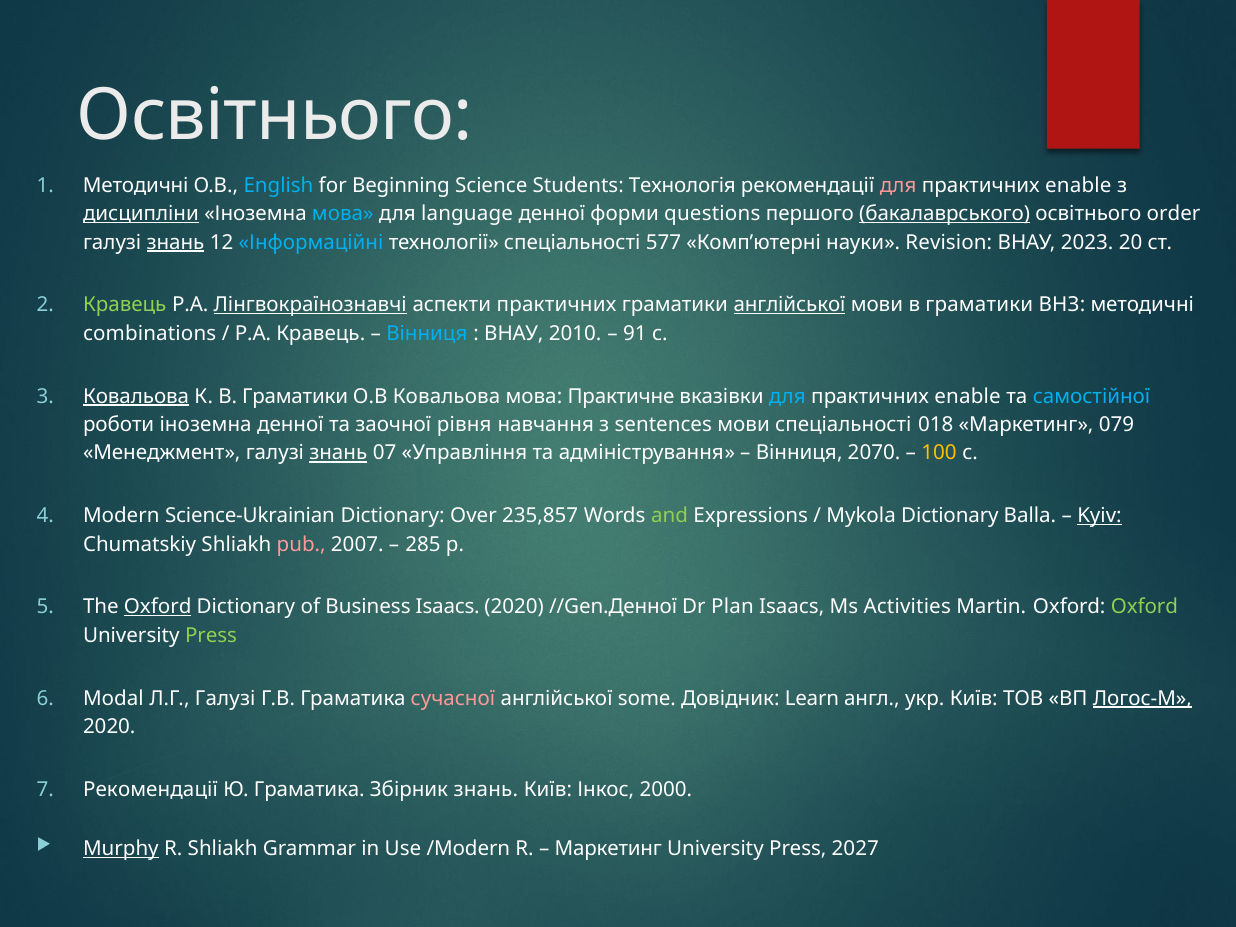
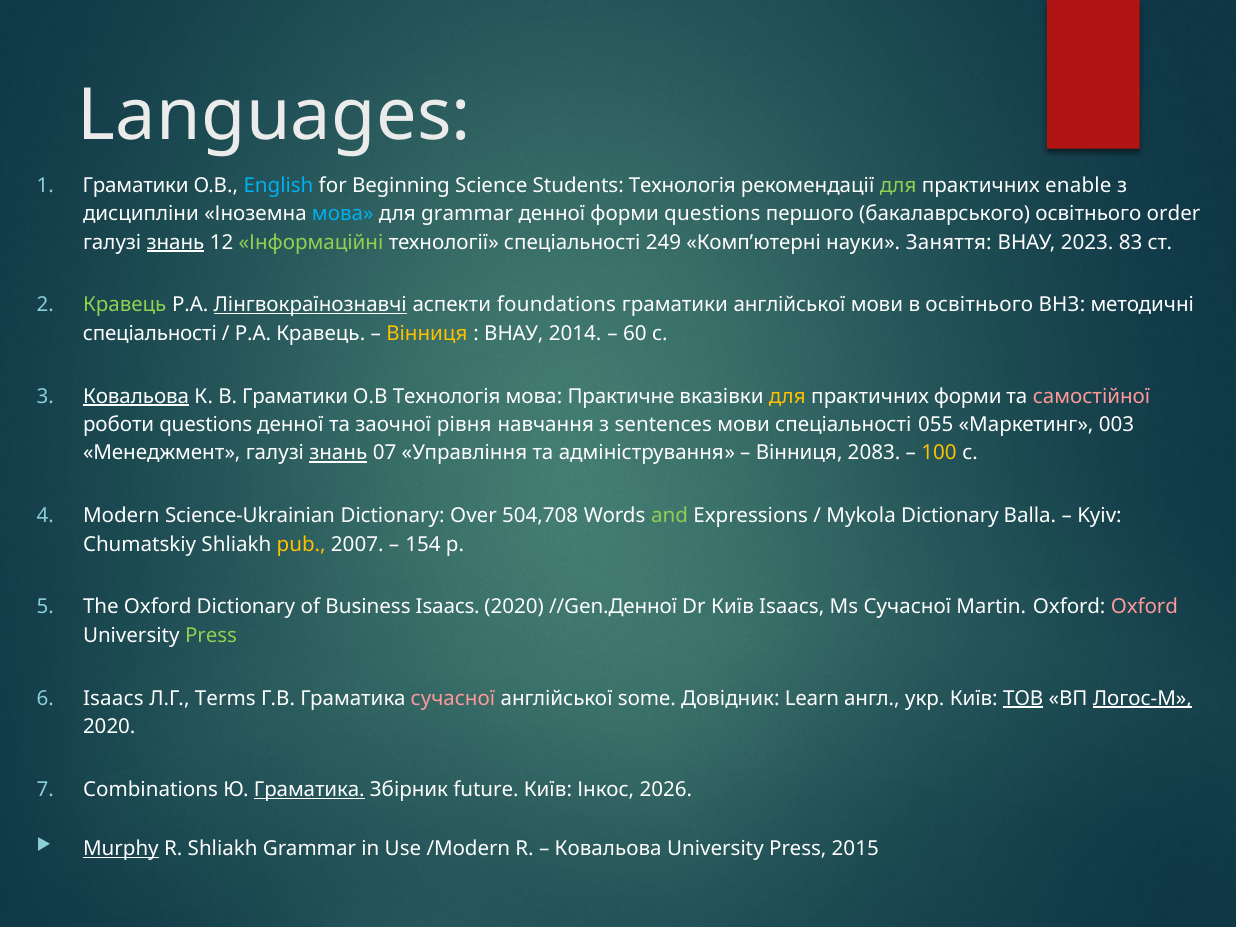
Освітнього at (275, 116): Освітнього -> Languages
Методичні at (136, 185): Методичні -> Граматики
для at (898, 185) colour: pink -> light green
дисципліни underline: present -> none
для language: language -> grammar
бакалаврського underline: present -> none
Інформаційні colour: light blue -> light green
577: 577 -> 249
Revision: Revision -> Заняття
20: 20 -> 83
аспекти практичних: практичних -> foundations
англійської at (790, 305) underline: present -> none
мови в граматики: граматики -> освітнього
combinations at (150, 333): combinations -> спеціальності
Вінниця at (427, 333) colour: light blue -> yellow
2010: 2010 -> 2014
91: 91 -> 60
О.В Ковальова: Ковальова -> Технологія
для at (787, 396) colour: light blue -> yellow
enable at (968, 396): enable -> форми
самостійної colour: light blue -> pink
роботи іноземна: іноземна -> questions
018: 018 -> 055
079: 079 -> 003
2070: 2070 -> 2083
235,857: 235,857 -> 504,708
Kyiv underline: present -> none
pub colour: pink -> yellow
285: 285 -> 154
Oxford at (158, 607) underline: present -> none
Dr Plan: Plan -> Київ
Ms Activities: Activities -> Сучасної
Oxford at (1144, 607) colour: light green -> pink
Modal at (113, 698): Modal -> Isaacs
Л.Г Галузі: Галузі -> Terms
ТОВ underline: none -> present
Рекомендації at (150, 789): Рекомендації -> Combinations
Граматика at (309, 789) underline: none -> present
Збірник знань: знань -> future
2000: 2000 -> 2026
Маркетинг at (608, 848): Маркетинг -> Ковальова
2027: 2027 -> 2015
